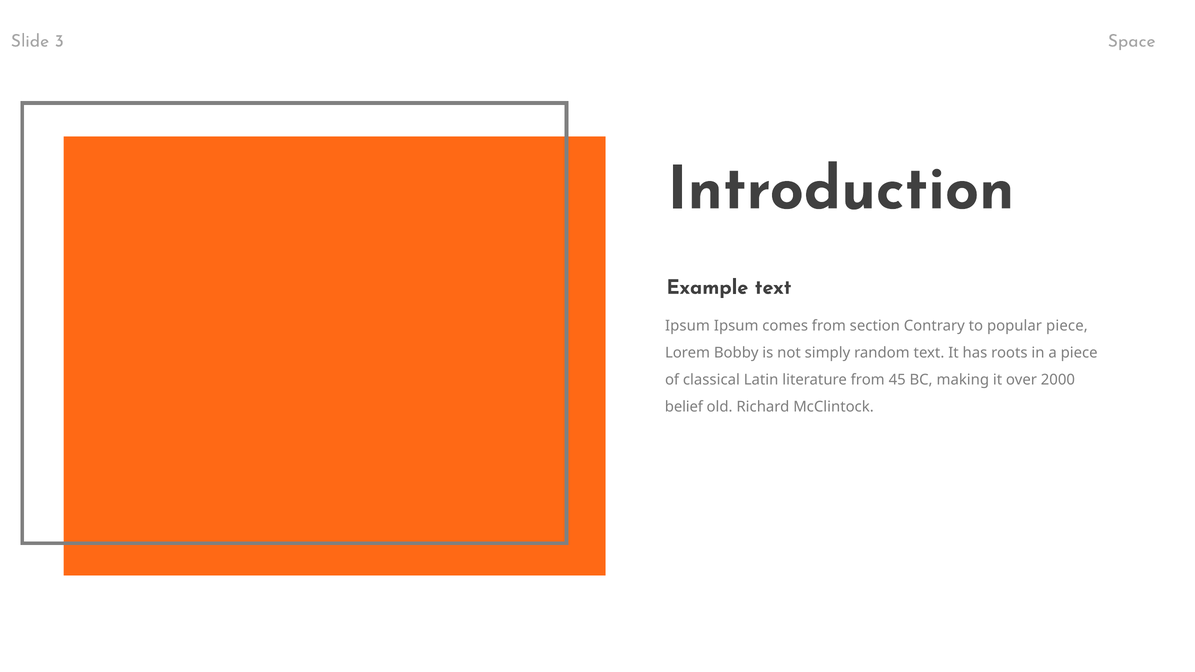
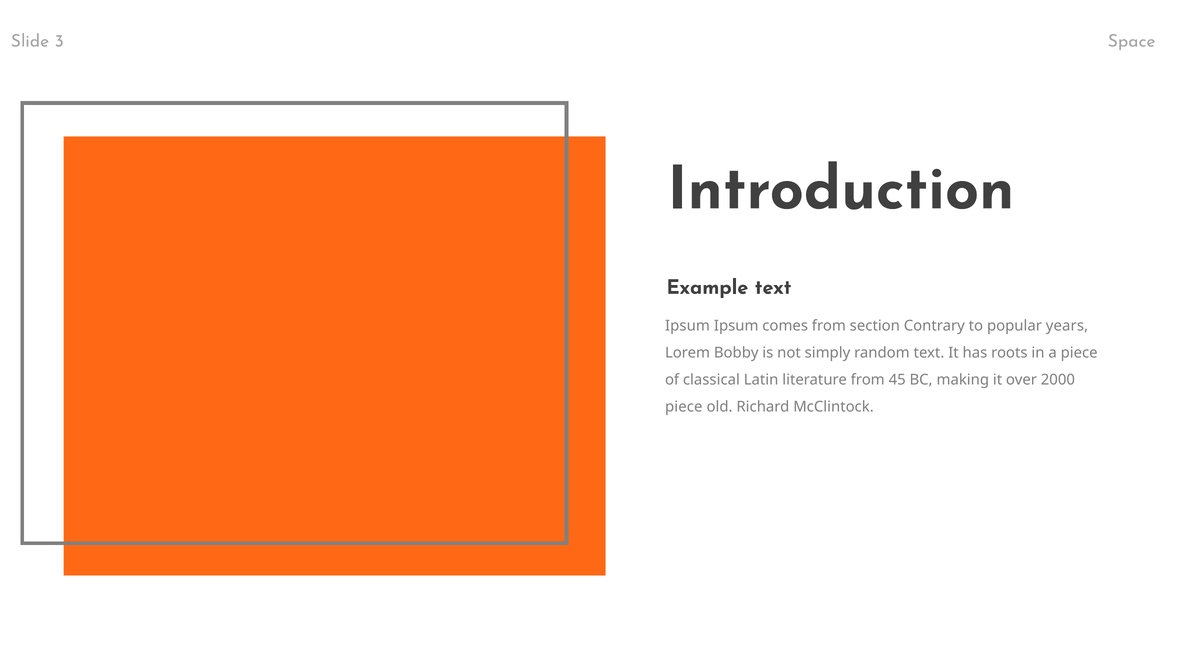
popular piece: piece -> years
belief at (684, 407): belief -> piece
